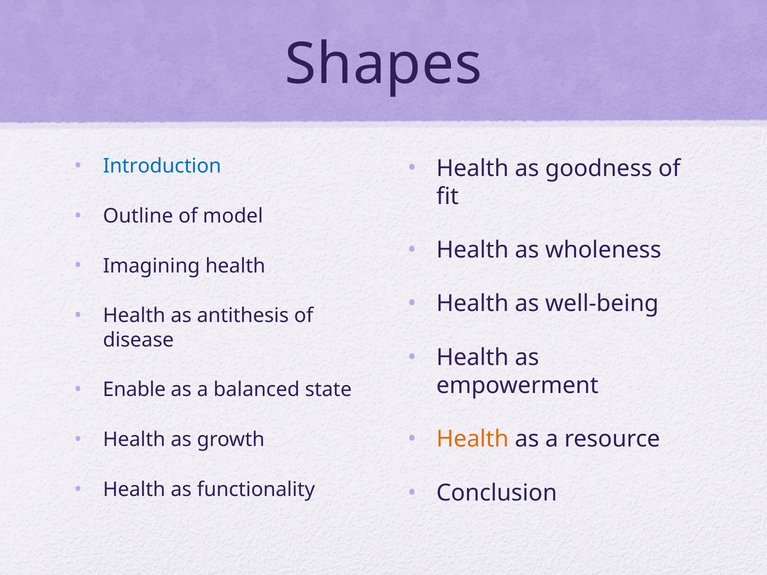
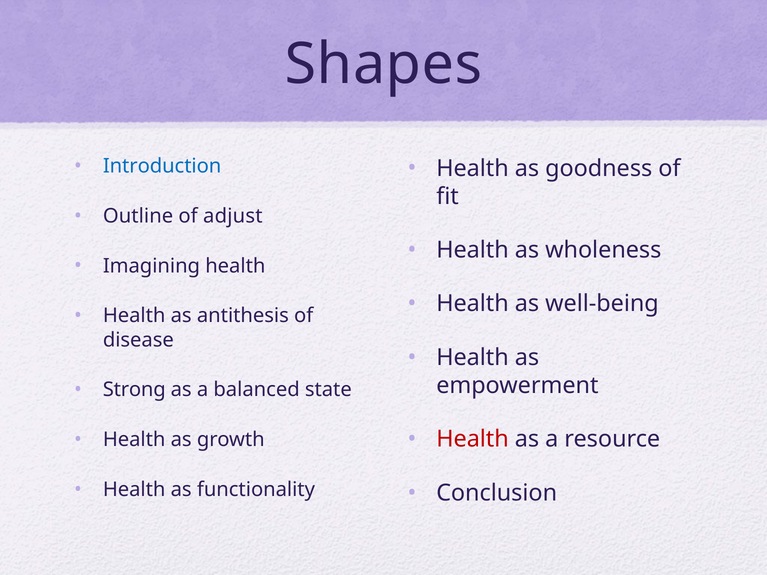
model: model -> adjust
Enable: Enable -> Strong
Health at (473, 439) colour: orange -> red
